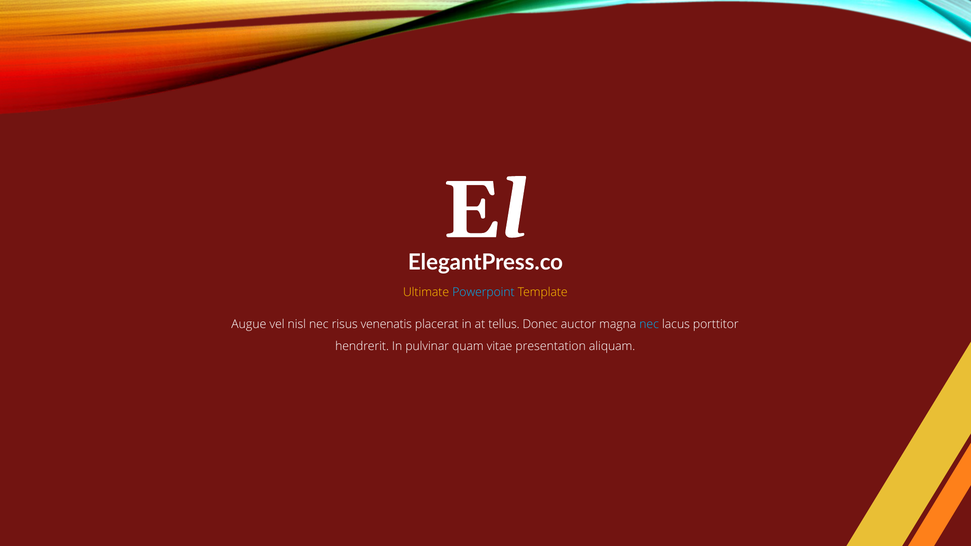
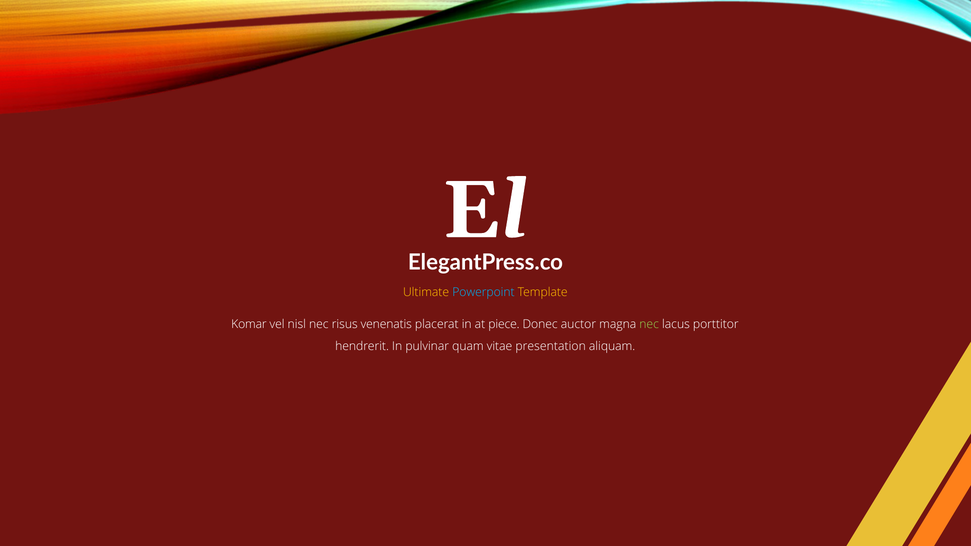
Augue: Augue -> Komar
tellus: tellus -> piece
nec at (649, 324) colour: light blue -> light green
